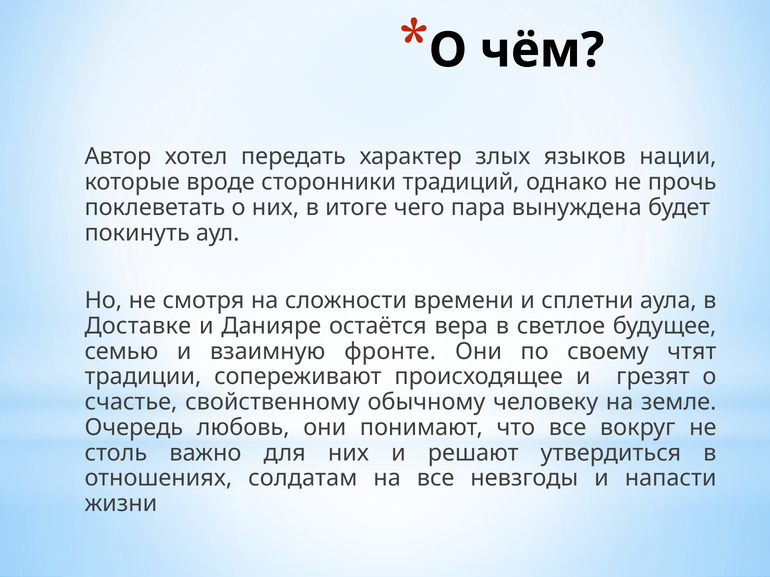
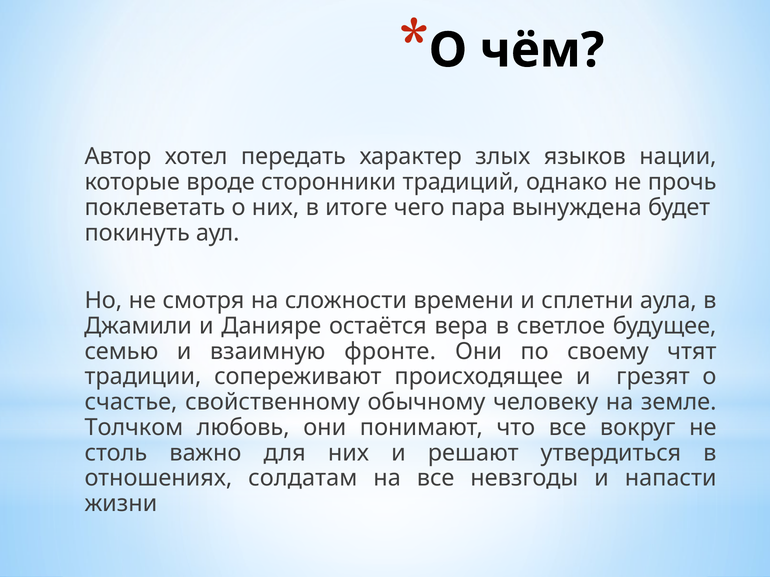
Доставке: Доставке -> Джамили
Очередь: Очередь -> Толчком
